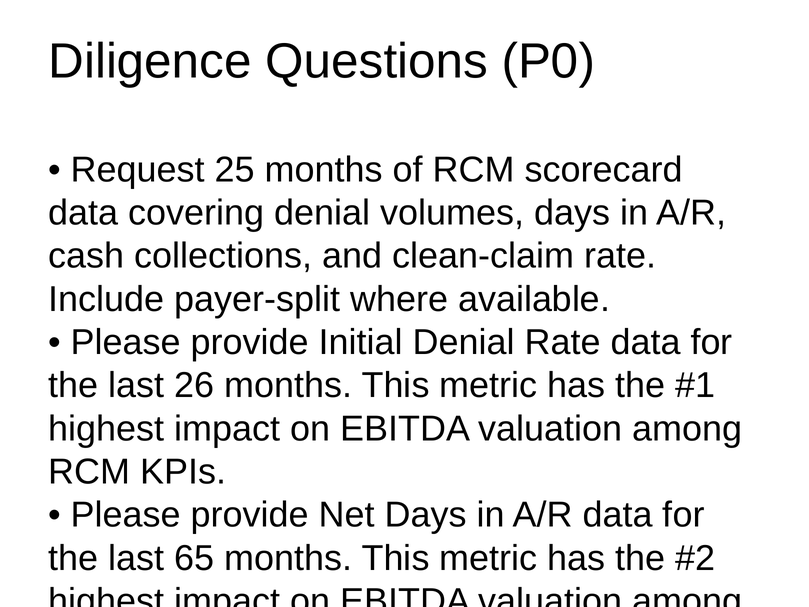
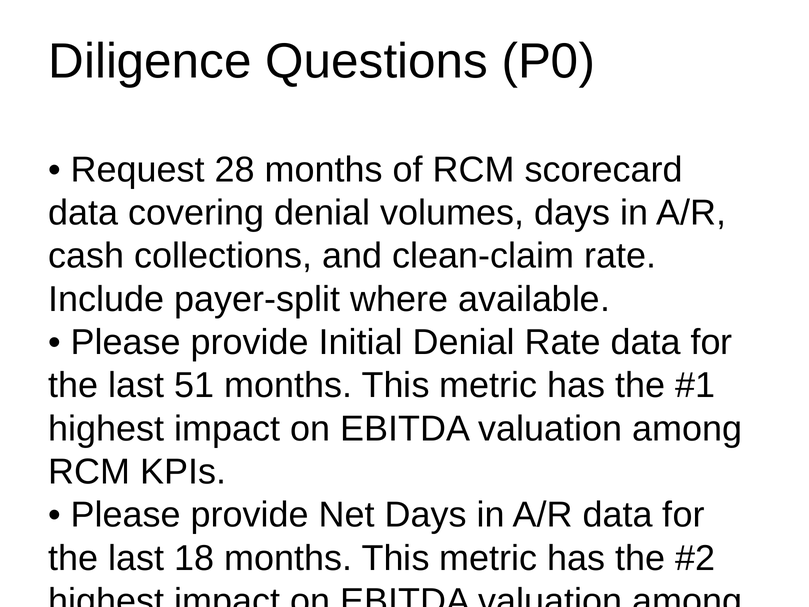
25: 25 -> 28
26: 26 -> 51
65: 65 -> 18
